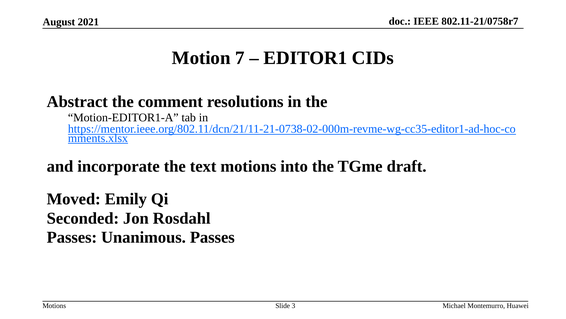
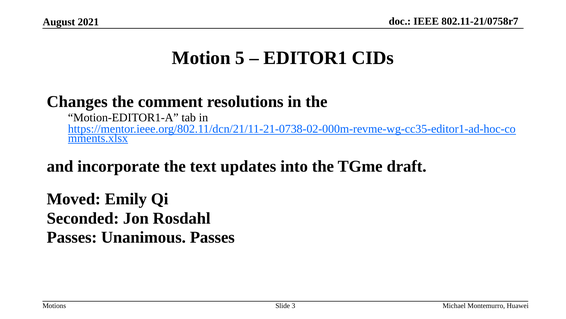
7: 7 -> 5
Abstract: Abstract -> Changes
text motions: motions -> updates
